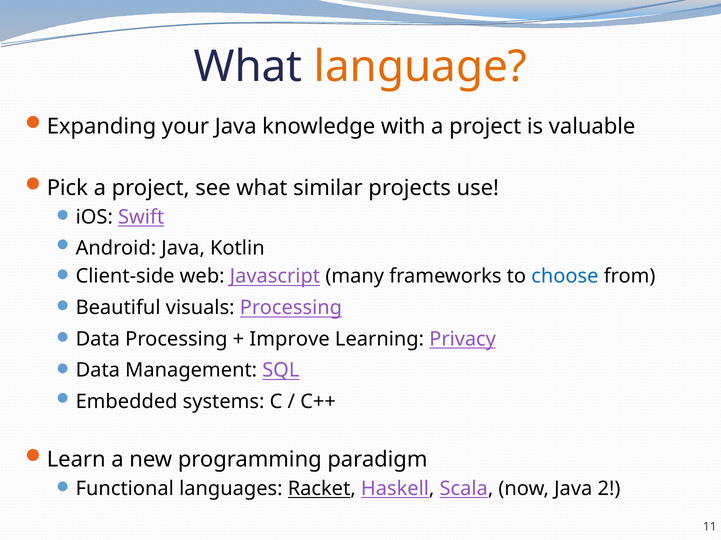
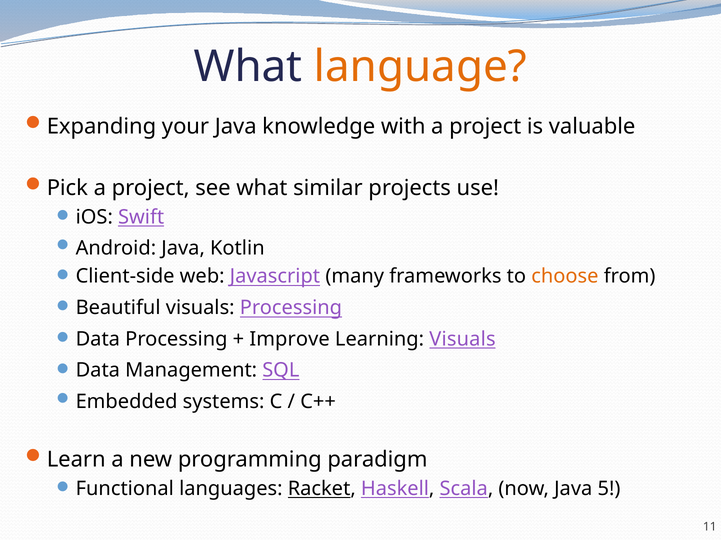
choose colour: blue -> orange
Learning Privacy: Privacy -> Visuals
2: 2 -> 5
